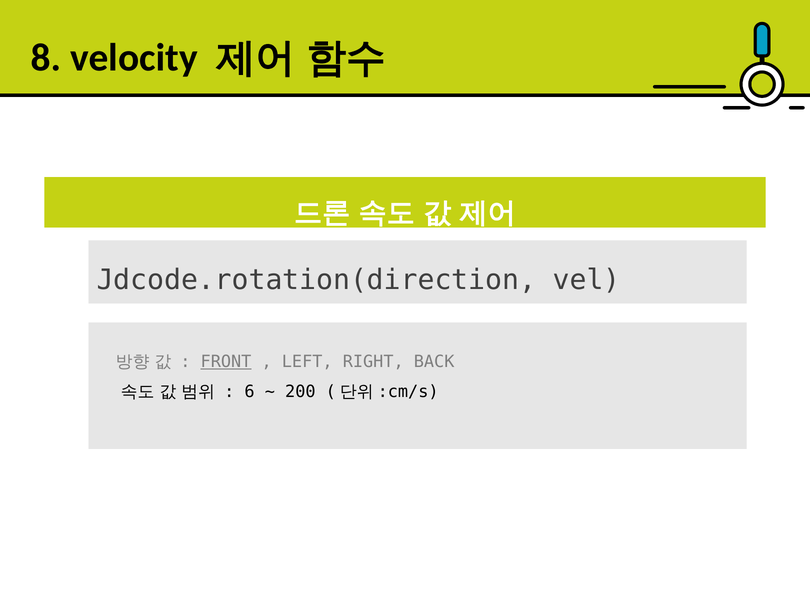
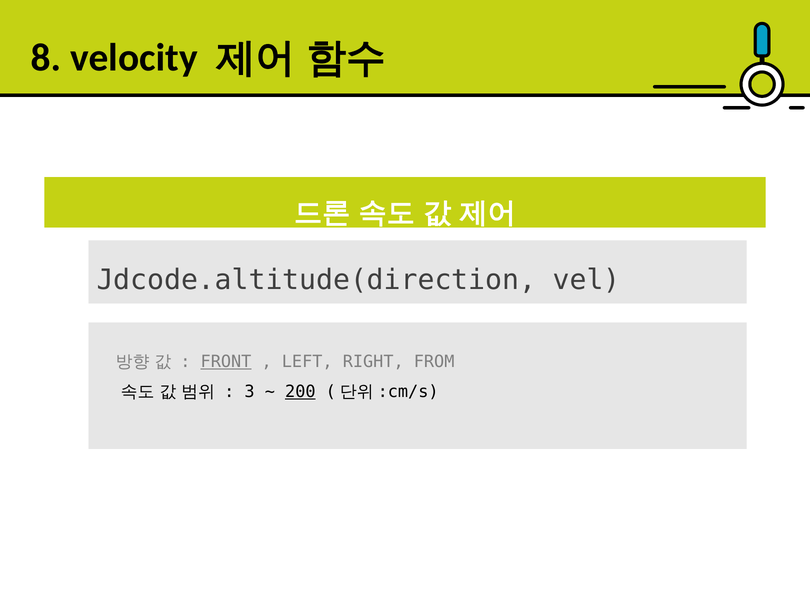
Jdcode.rotation(direction: Jdcode.rotation(direction -> Jdcode.altitude(direction
BACK: BACK -> FROM
6: 6 -> 3
200 underline: none -> present
